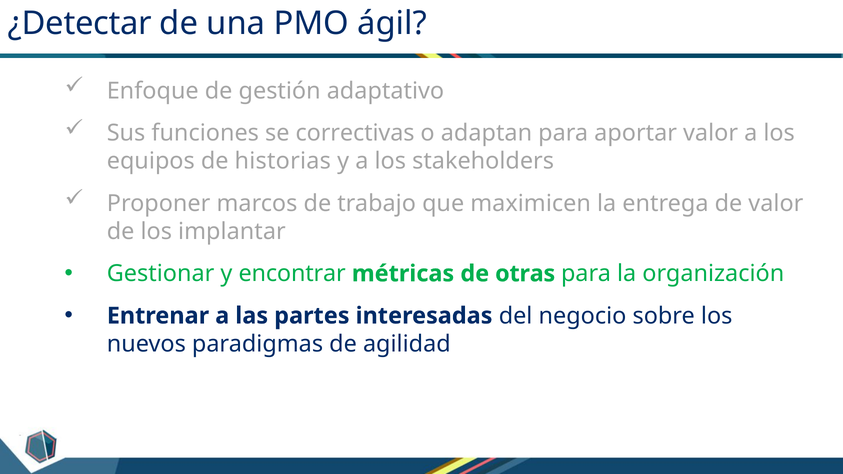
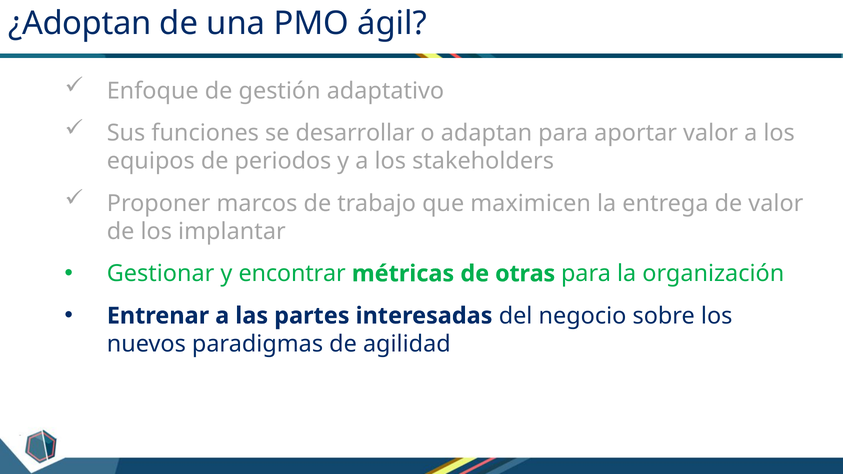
¿Detectar: ¿Detectar -> ¿Adoptan
correctivas: correctivas -> desarrollar
historias: historias -> periodos
